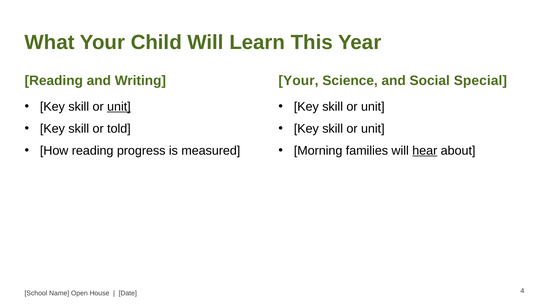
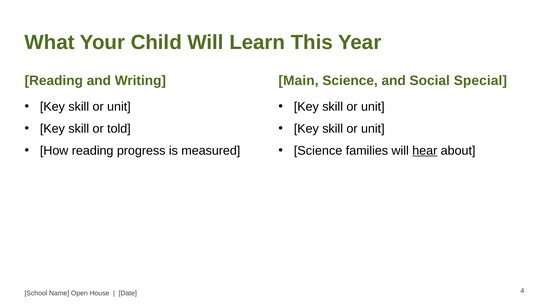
Your at (298, 81): Your -> Main
unit at (119, 107) underline: present -> none
Morning at (318, 151): Morning -> Science
